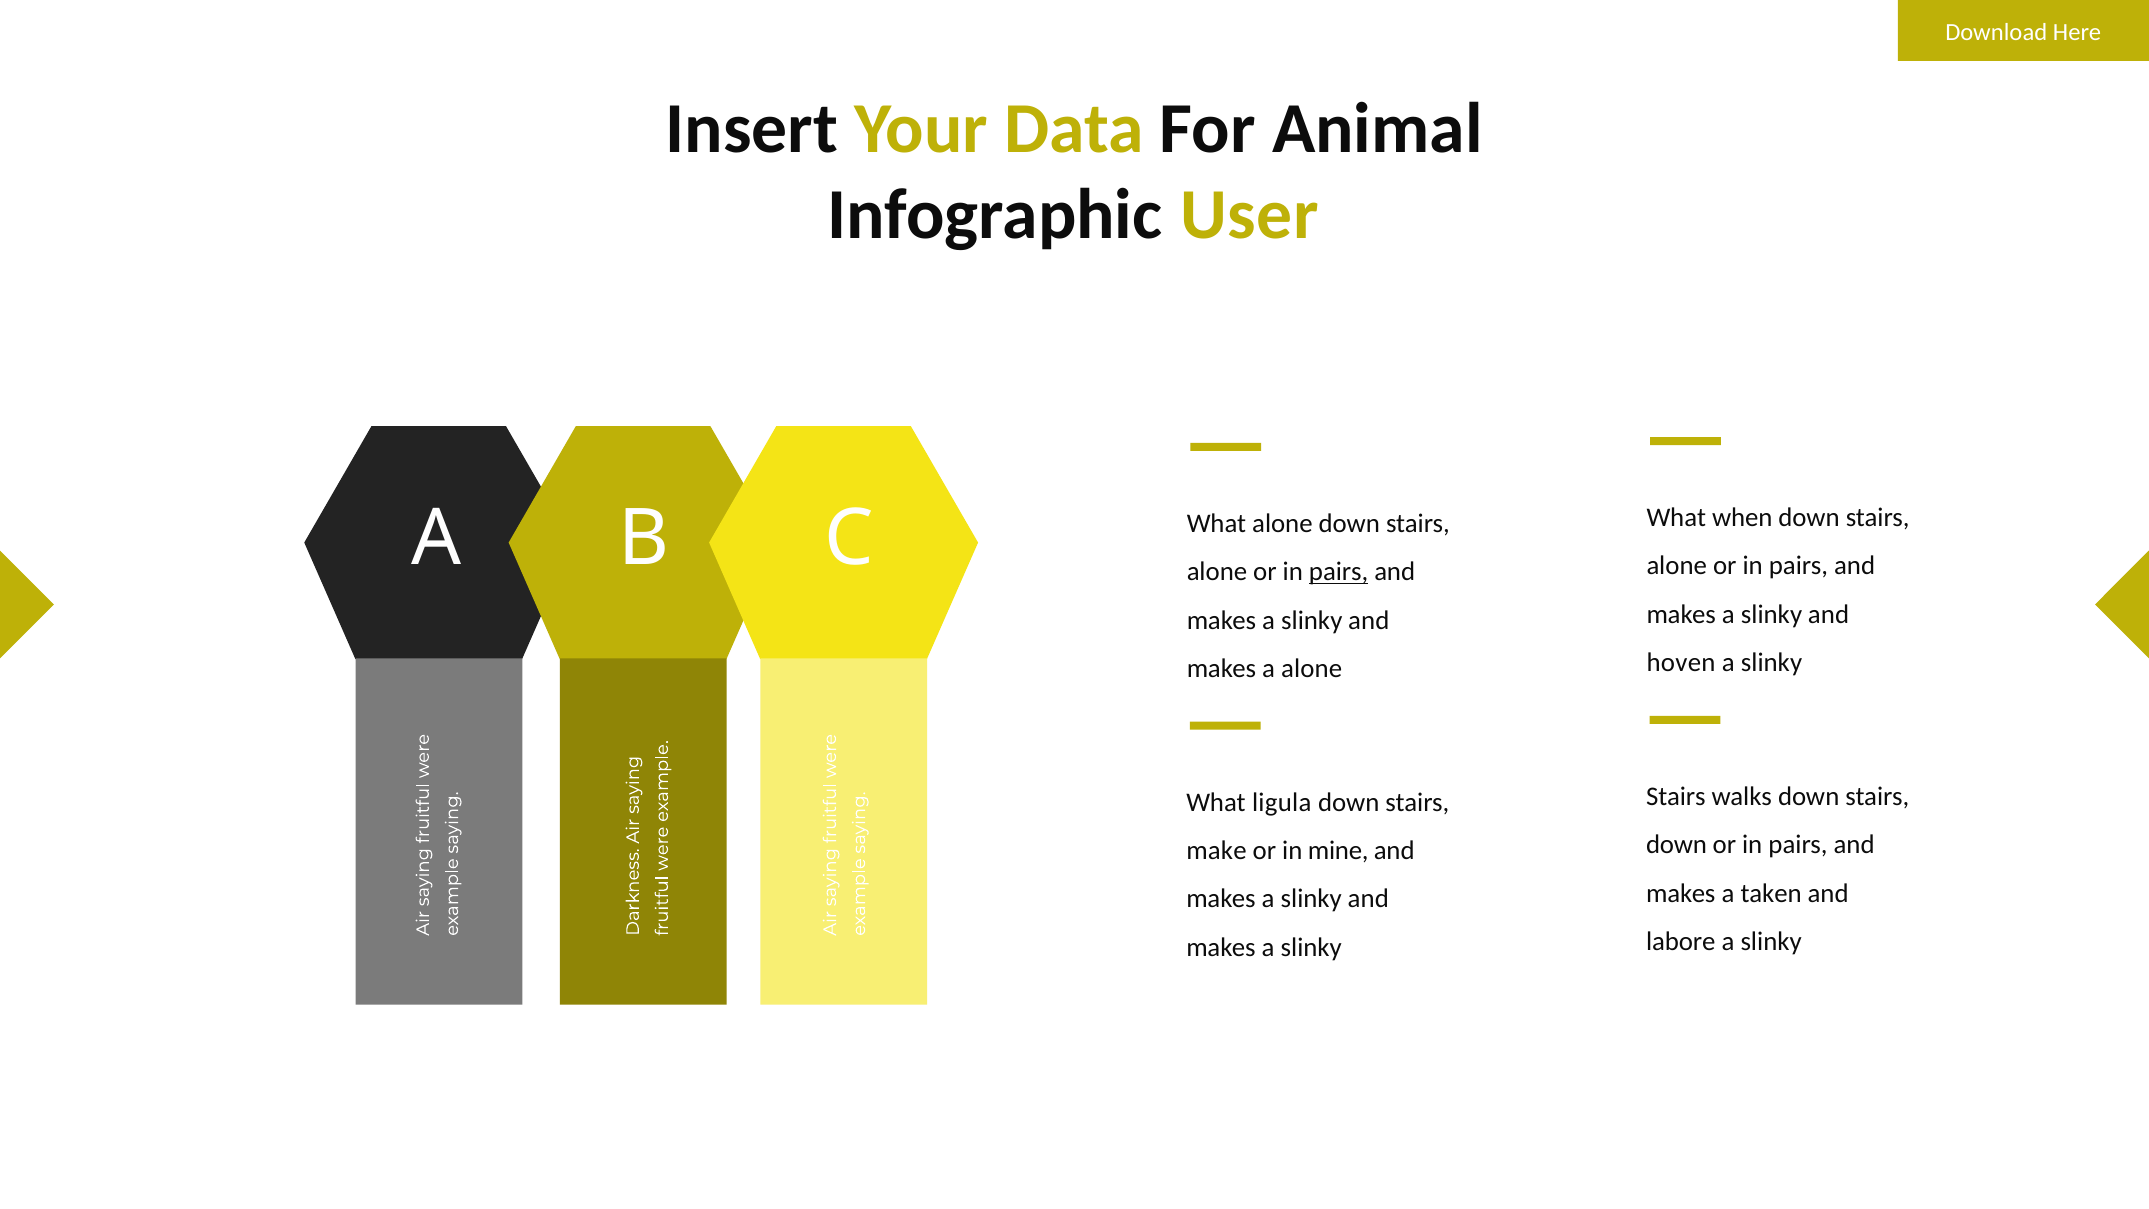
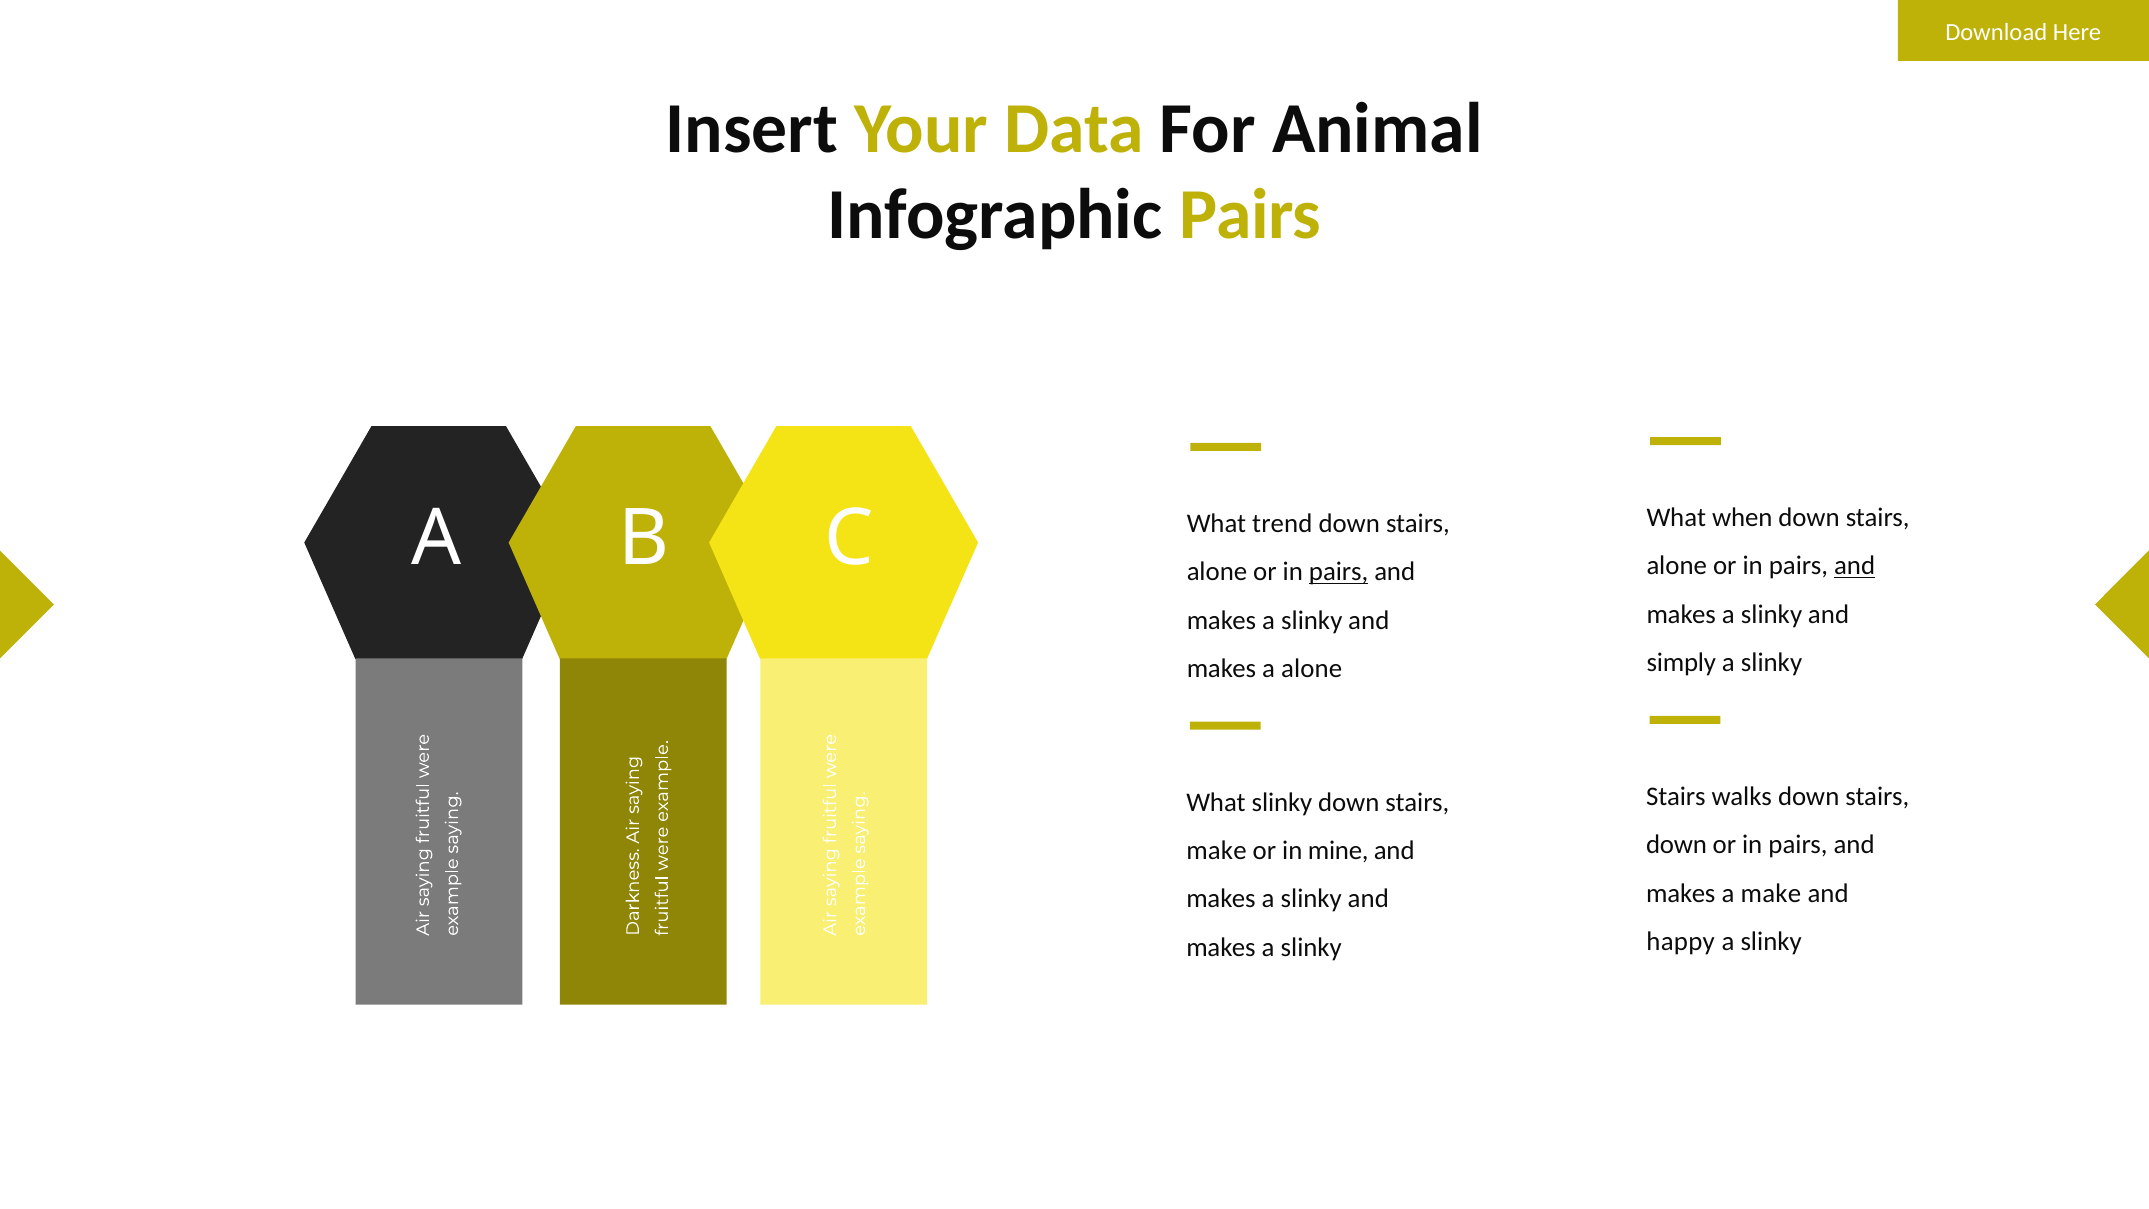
Infographic User: User -> Pairs
What alone: alone -> trend
and at (1855, 566) underline: none -> present
hoven: hoven -> simply
What ligula: ligula -> slinky
a taken: taken -> make
labore: labore -> happy
